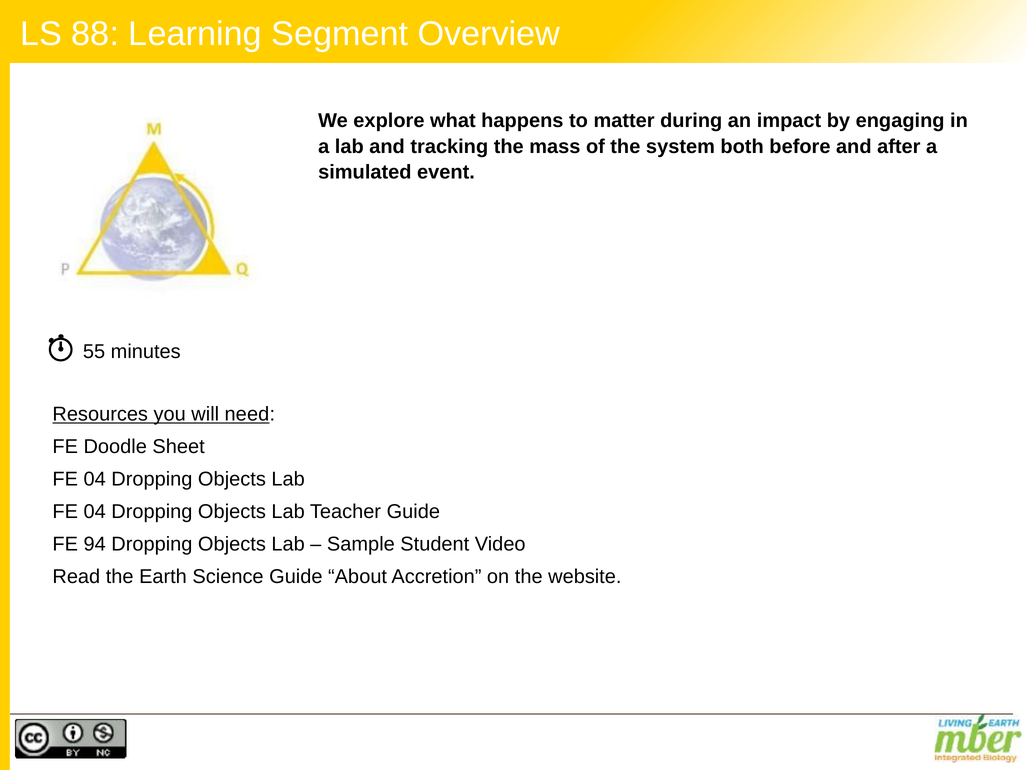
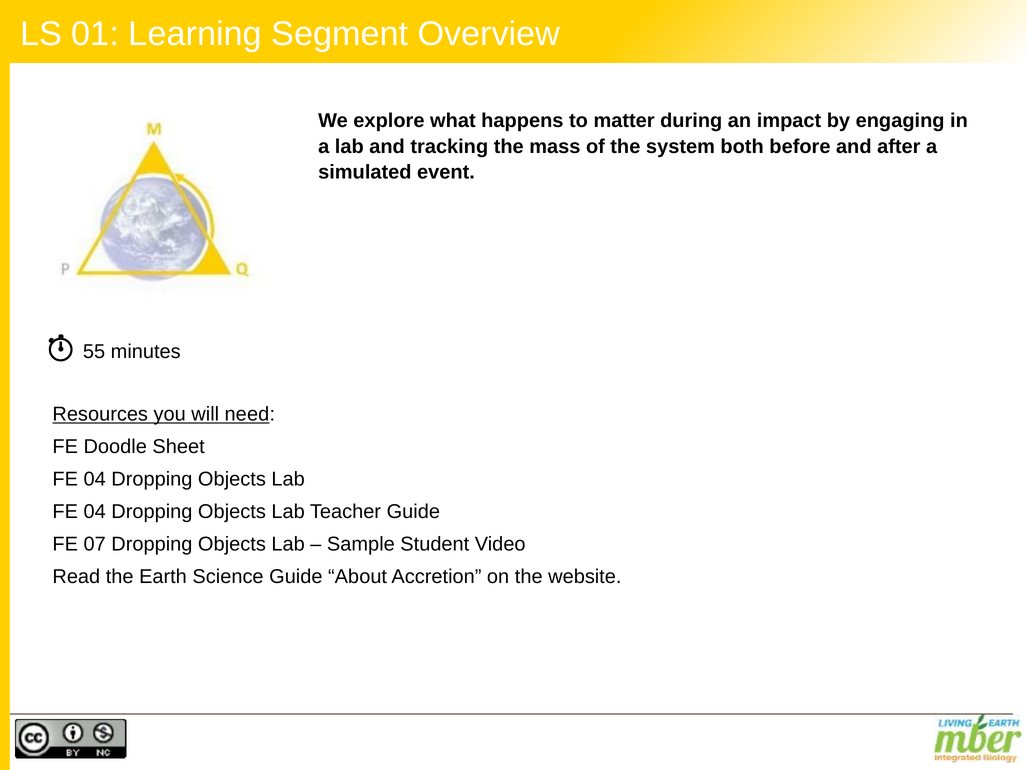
88: 88 -> 01
94: 94 -> 07
